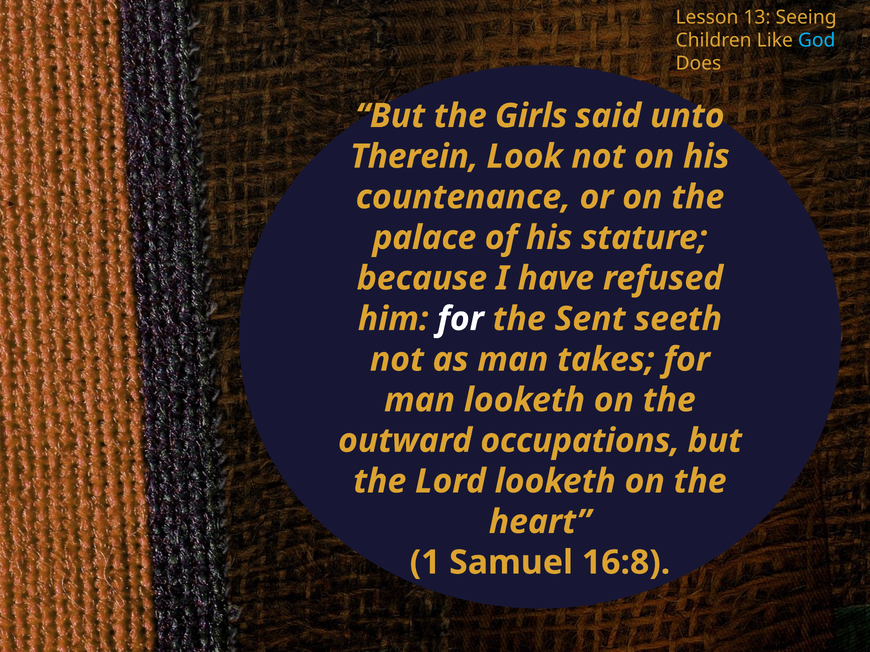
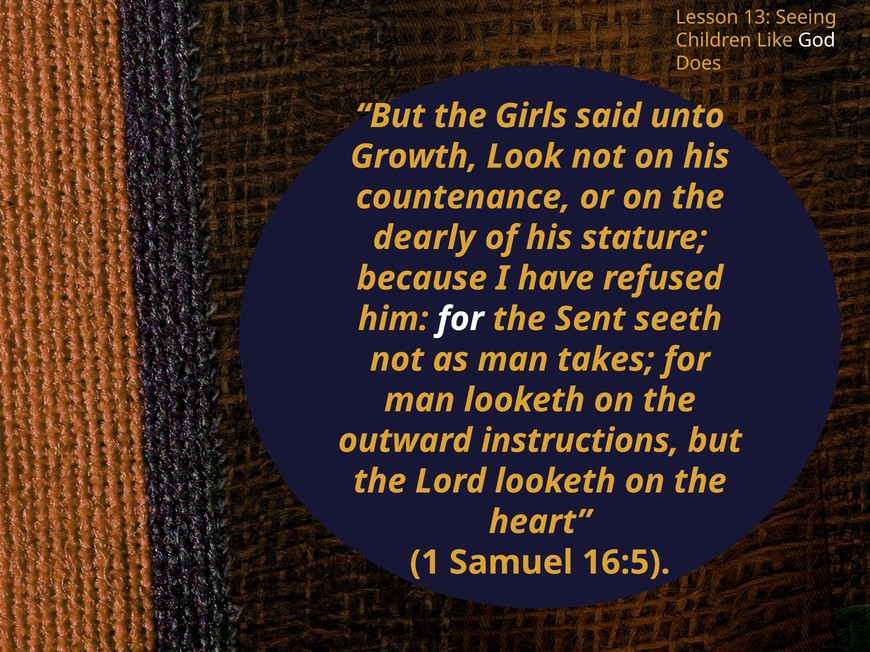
God colour: light blue -> white
Therein: Therein -> Growth
palace: palace -> dearly
occupations: occupations -> instructions
16:8: 16:8 -> 16:5
